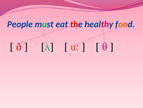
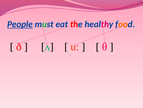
People underline: none -> present
